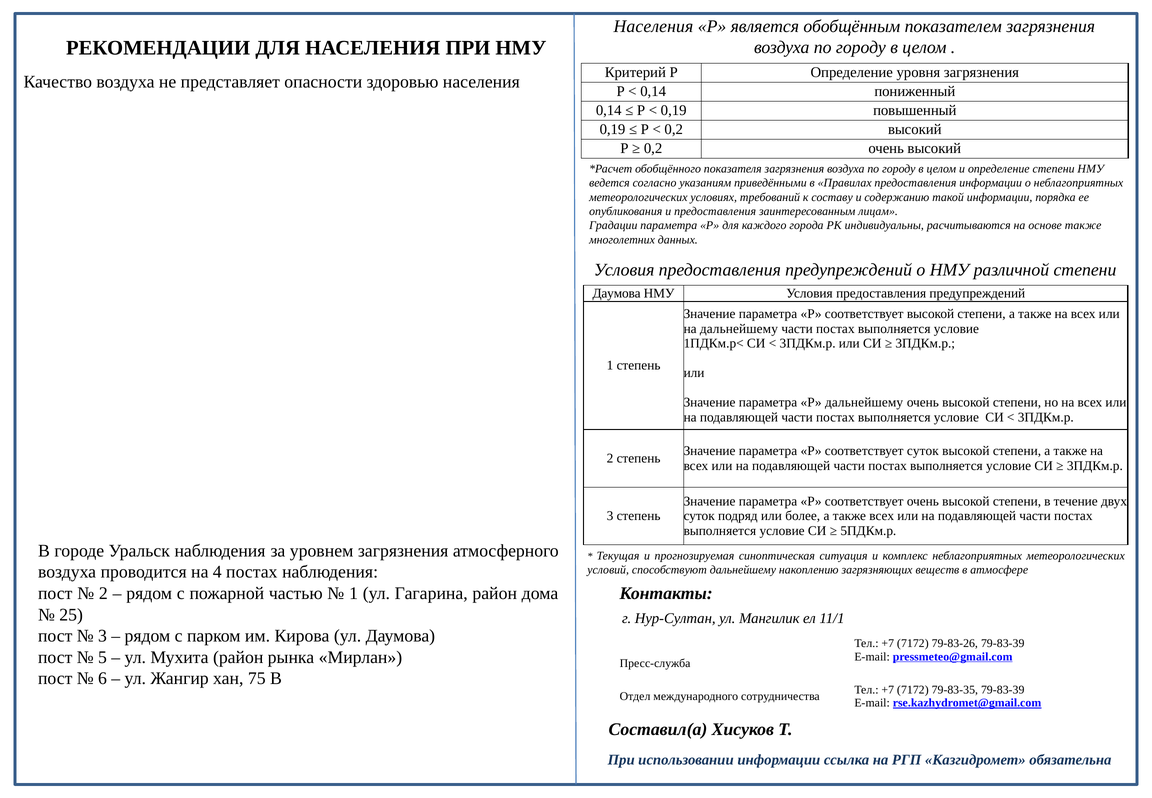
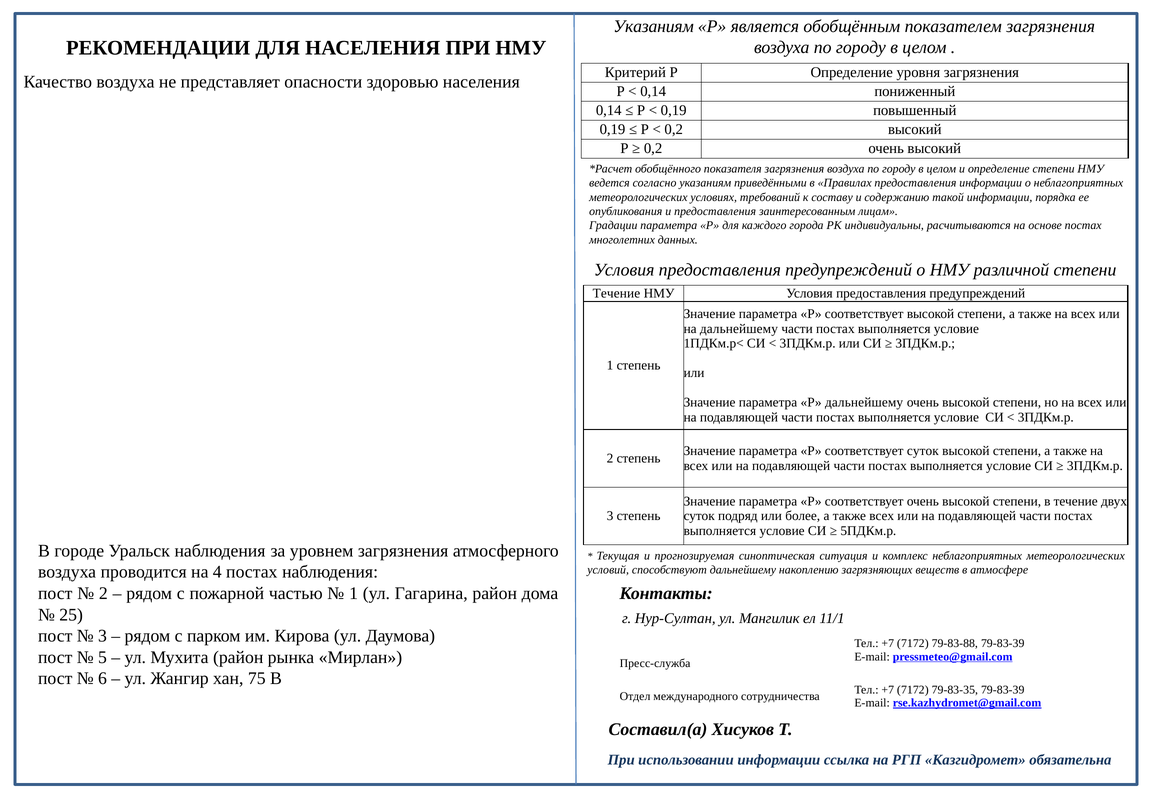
Населения at (653, 26): Населения -> Указаниям
основе также: также -> постах
Даумова at (617, 293): Даумова -> Течение
79-83-26: 79-83-26 -> 79-83-88
